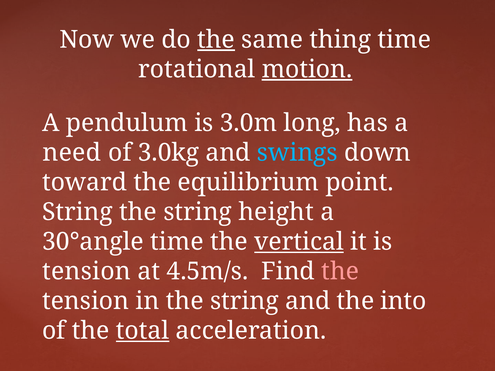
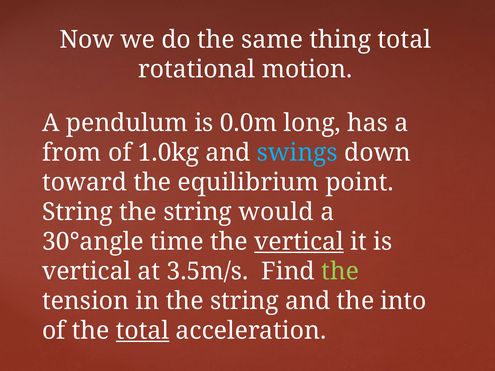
the at (216, 40) underline: present -> none
thing time: time -> total
motion underline: present -> none
3.0m: 3.0m -> 0.0m
need: need -> from
3.0kg: 3.0kg -> 1.0kg
height: height -> would
tension at (86, 271): tension -> vertical
4.5m/s: 4.5m/s -> 3.5m/s
the at (340, 271) colour: pink -> light green
